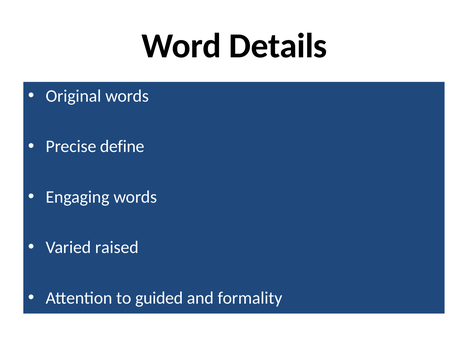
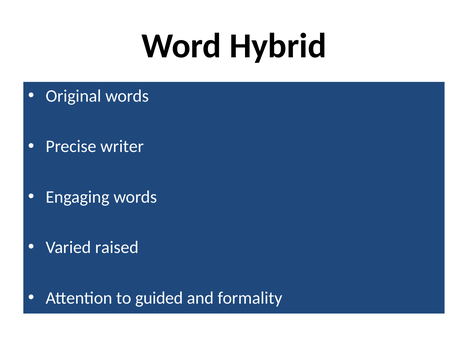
Details: Details -> Hybrid
define: define -> writer
